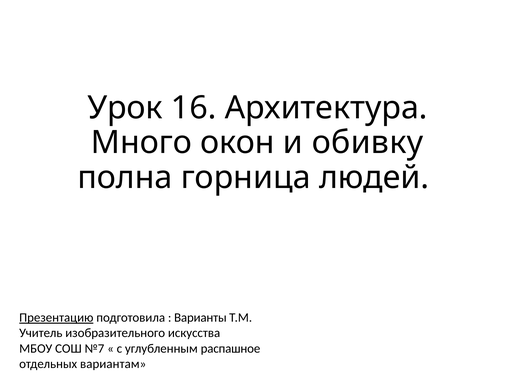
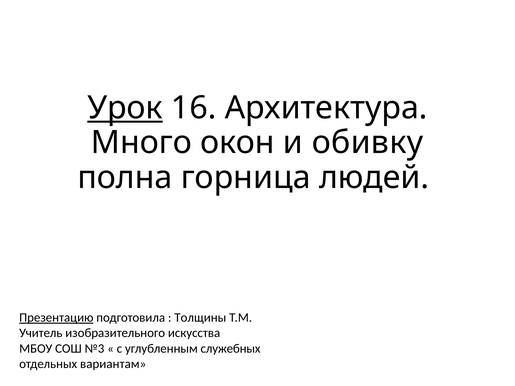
Урок underline: none -> present
Варианты: Варианты -> Толщины
№7: №7 -> №3
распашное: распашное -> служебных
